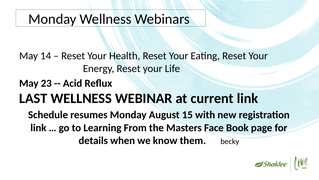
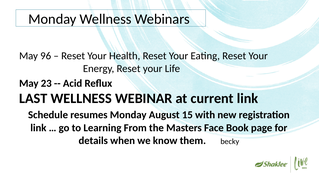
14: 14 -> 96
